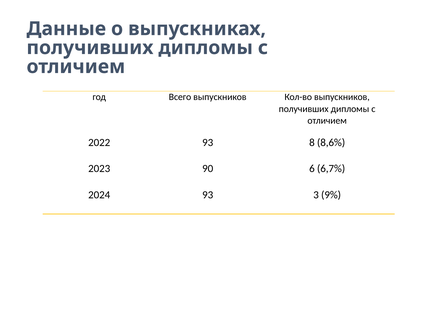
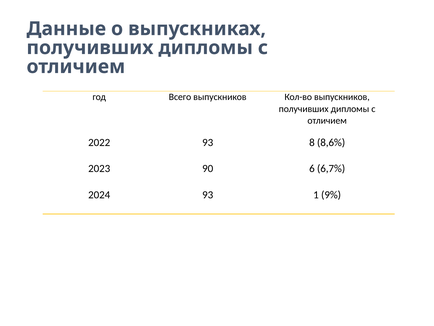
3: 3 -> 1
